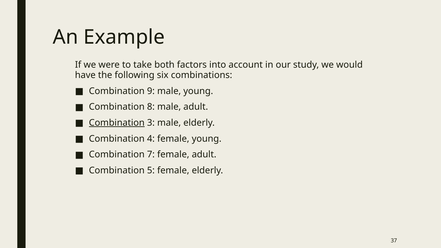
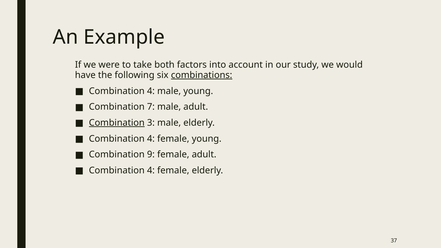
combinations underline: none -> present
9 at (151, 91): 9 -> 4
8: 8 -> 7
7: 7 -> 9
5 at (151, 170): 5 -> 4
